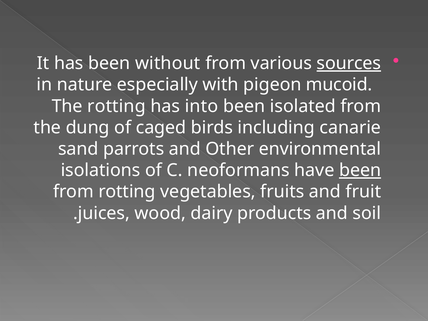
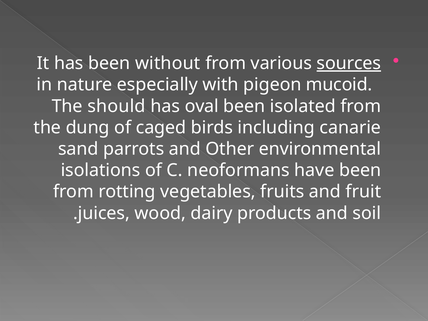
The rotting: rotting -> should
into: into -> oval
been at (360, 170) underline: present -> none
